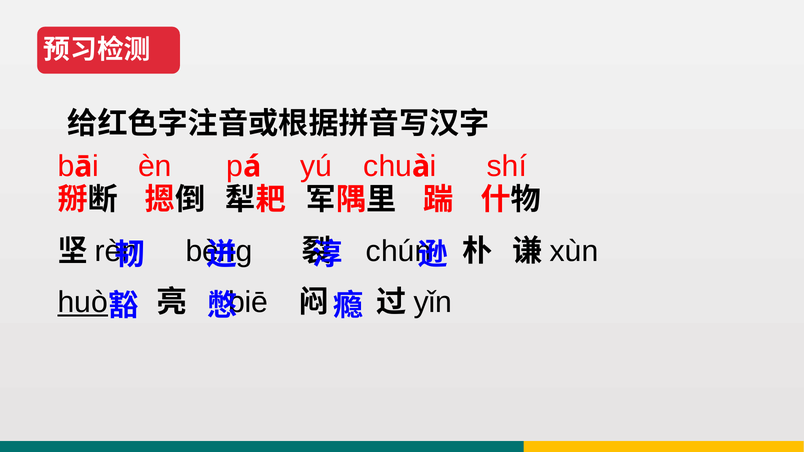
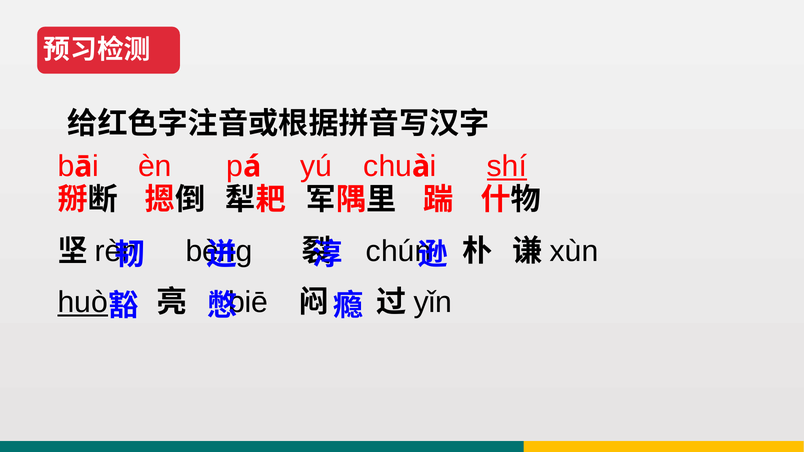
shí underline: none -> present
